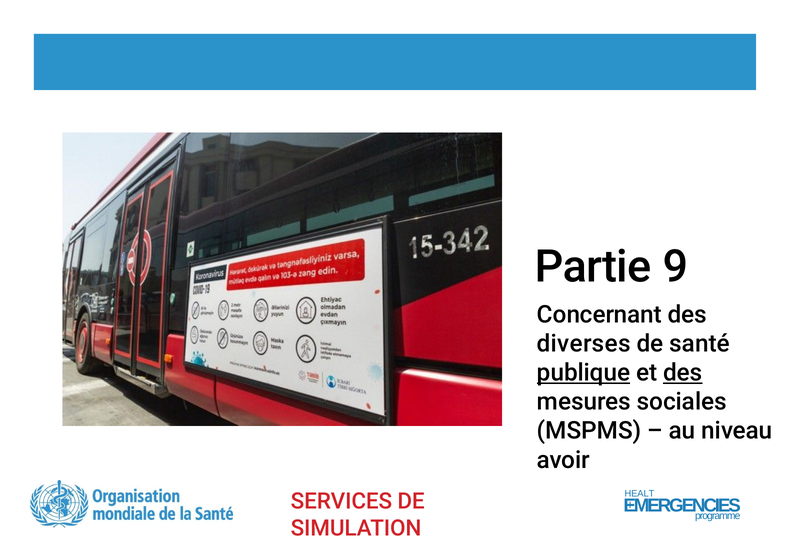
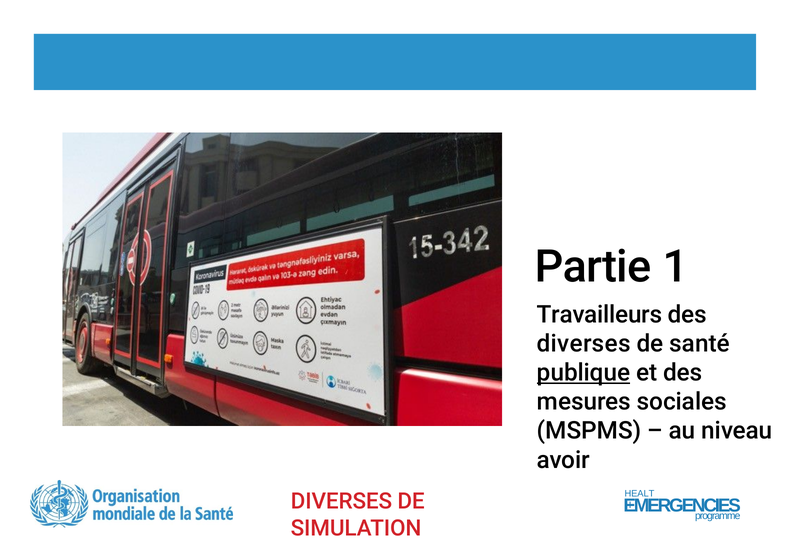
9: 9 -> 1
Concernant: Concernant -> Travailleurs
des at (683, 373) underline: present -> none
SERVICES at (341, 502): SERVICES -> DIVERSES
